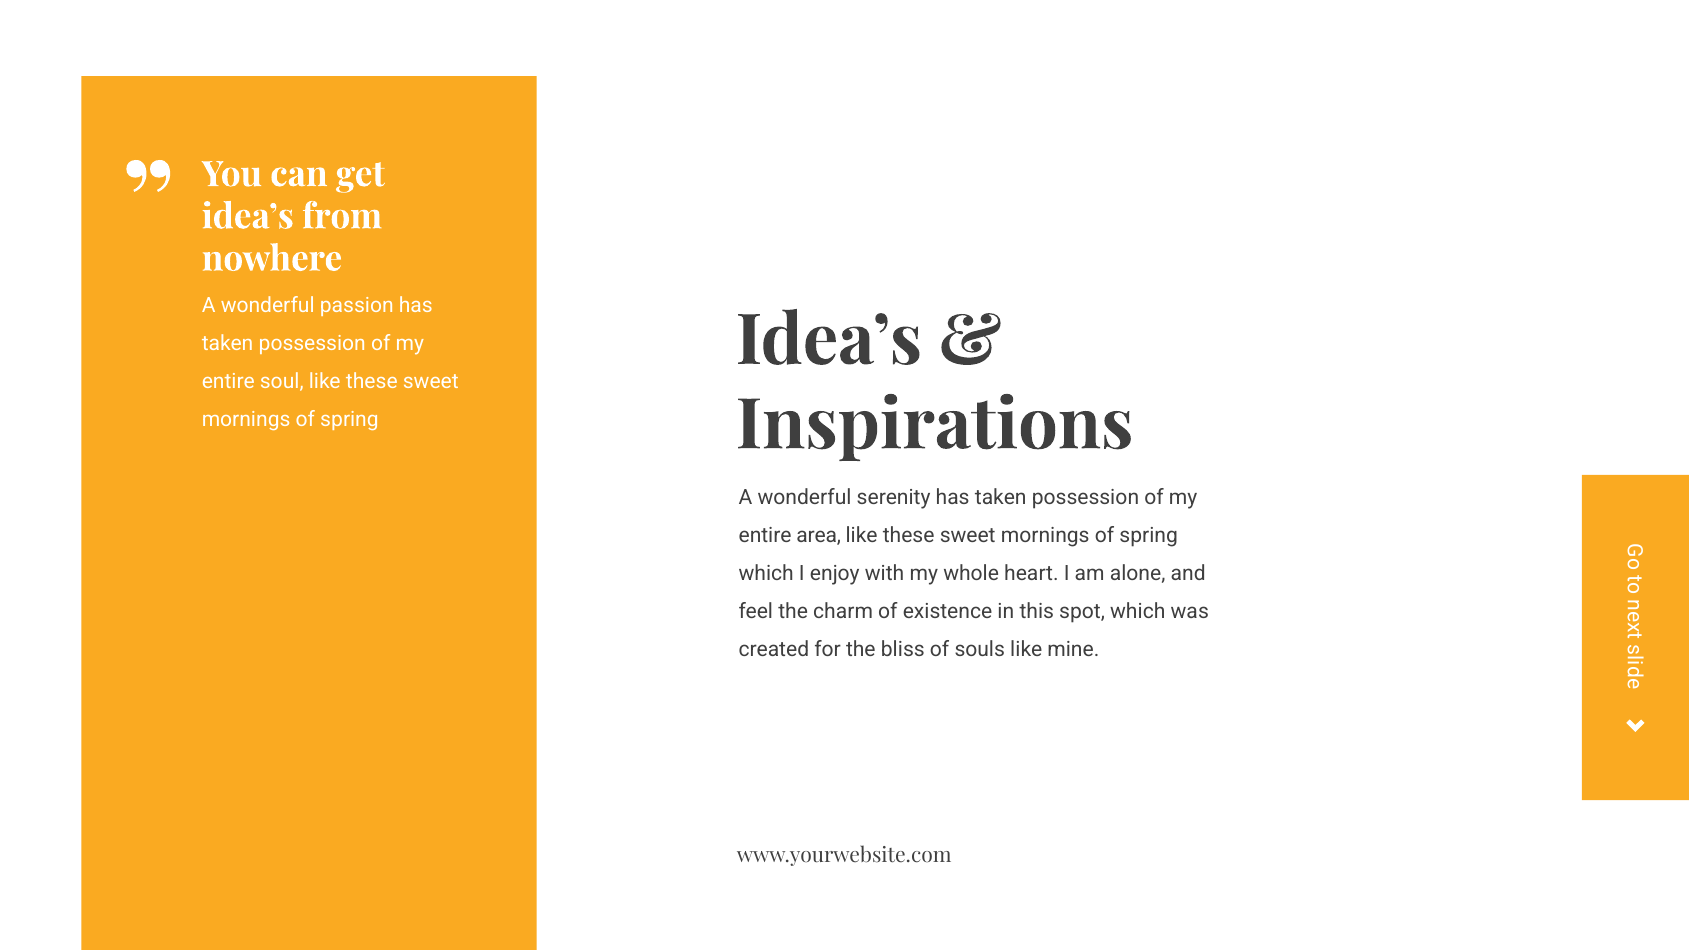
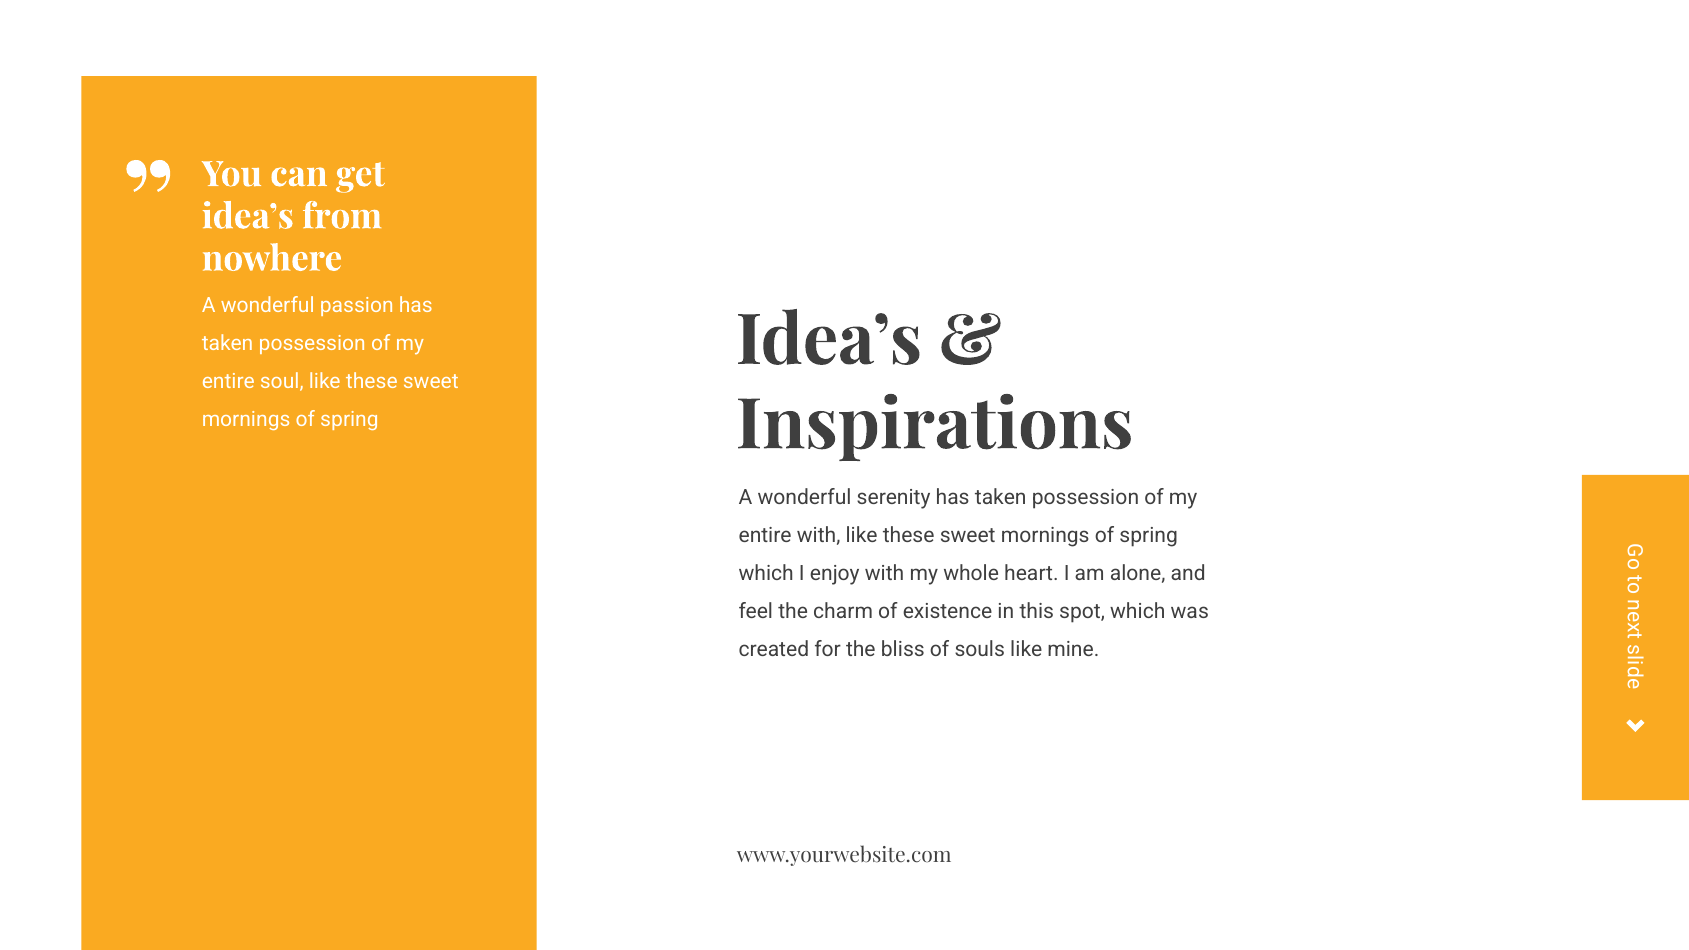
entire area: area -> with
